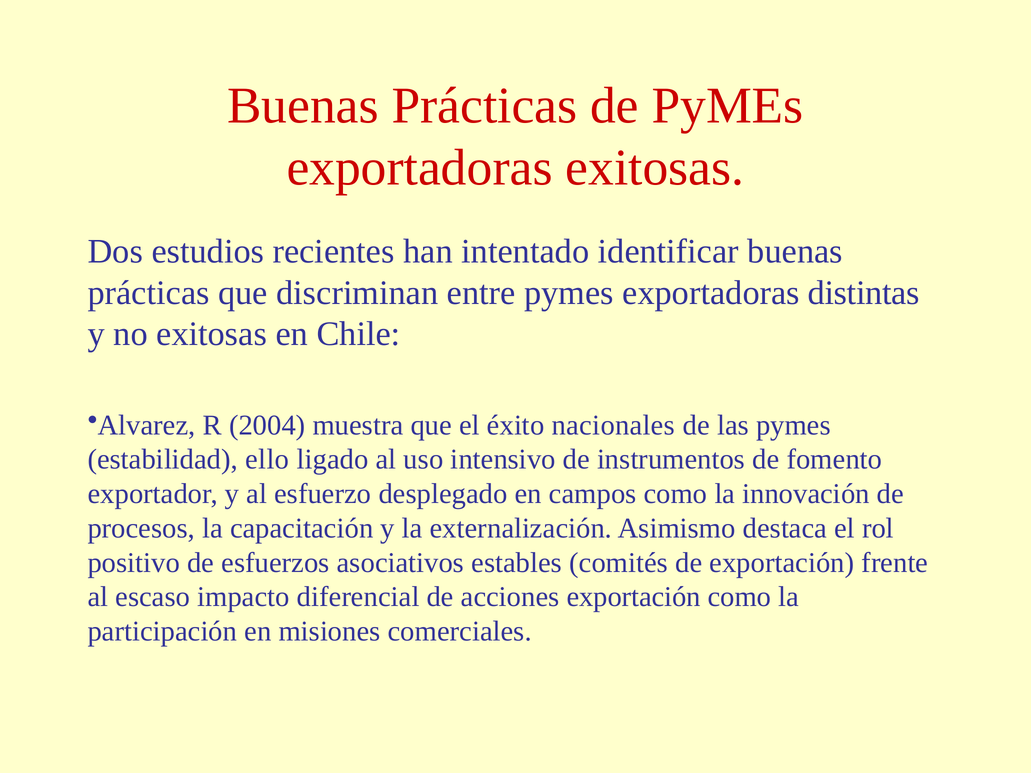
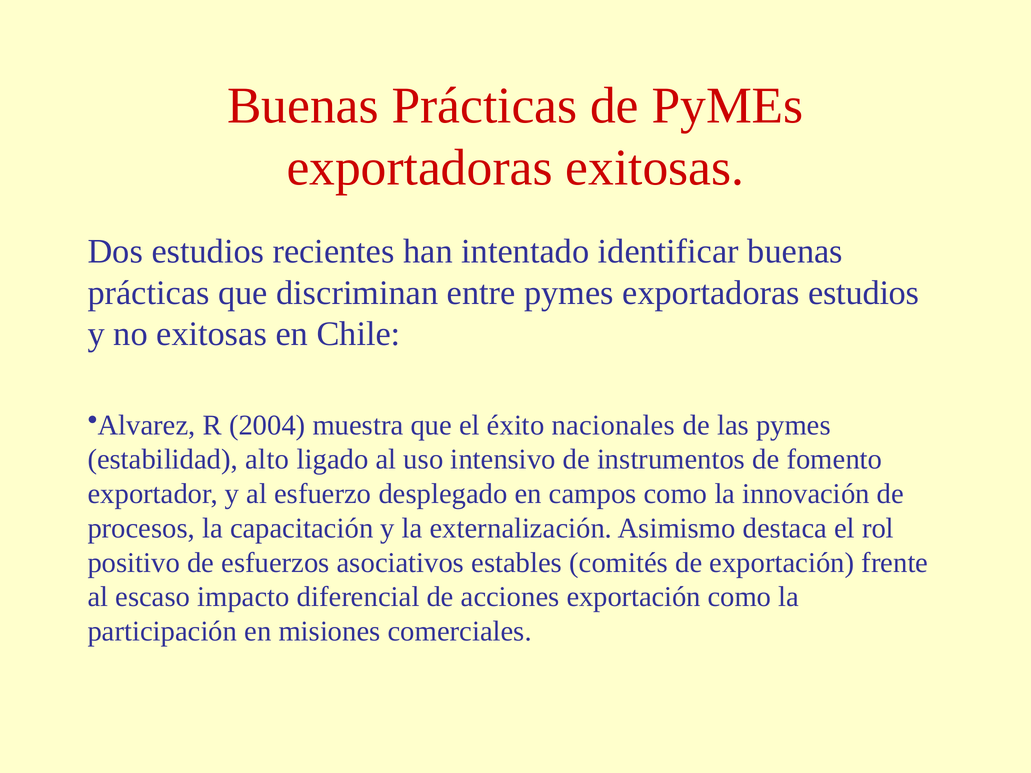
exportadoras distintas: distintas -> estudios
ello: ello -> alto
